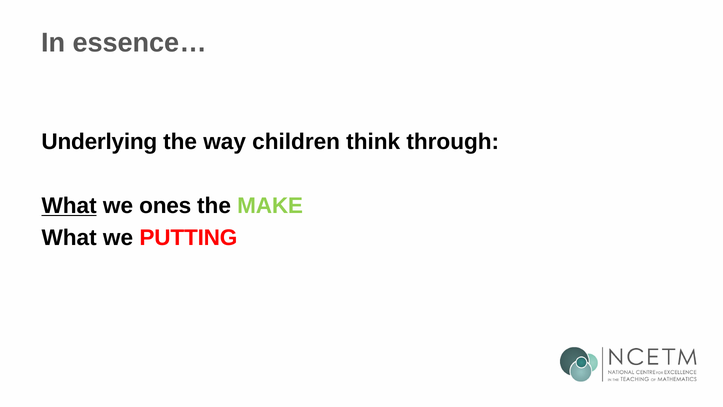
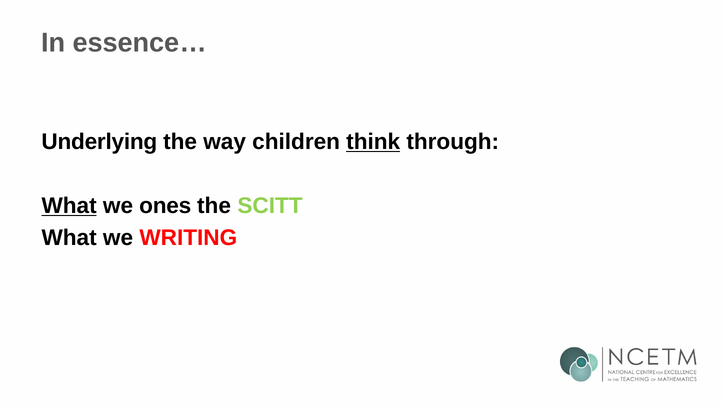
think underline: none -> present
MAKE: MAKE -> SCITT
PUTTING: PUTTING -> WRITING
